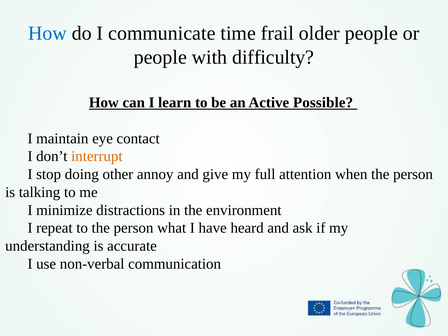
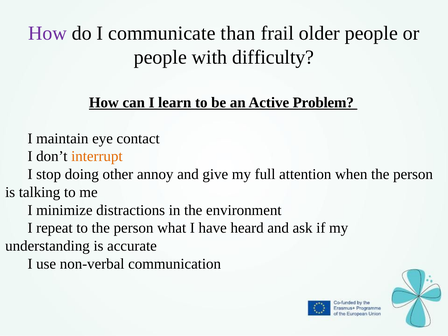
How at (47, 33) colour: blue -> purple
time: time -> than
Possible: Possible -> Problem
